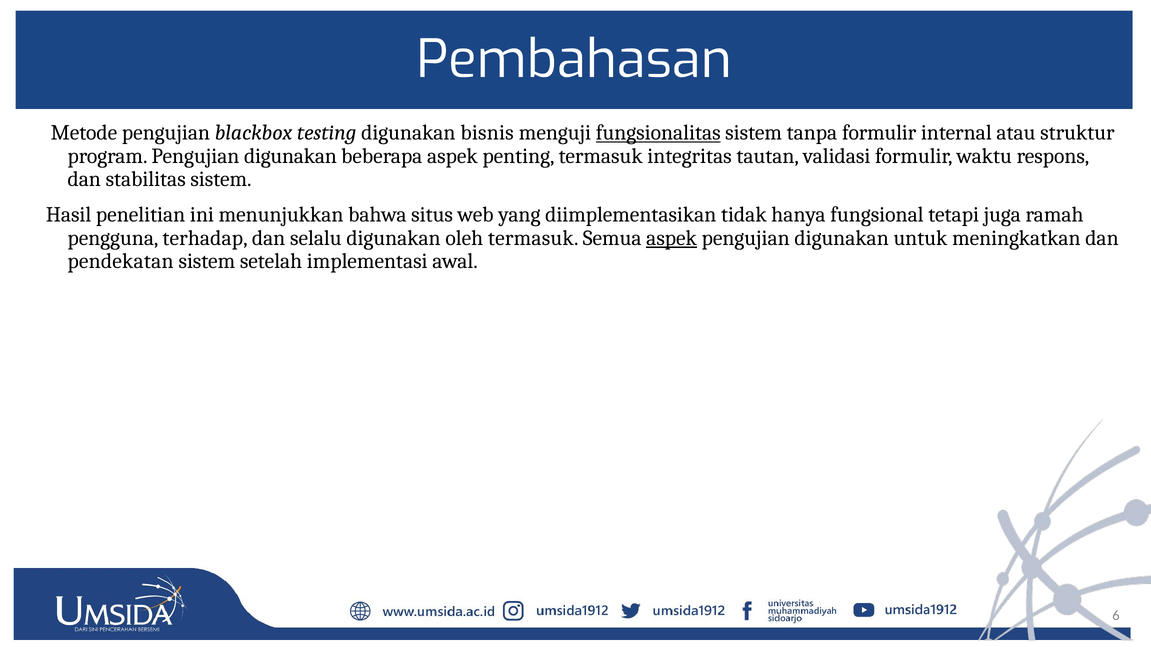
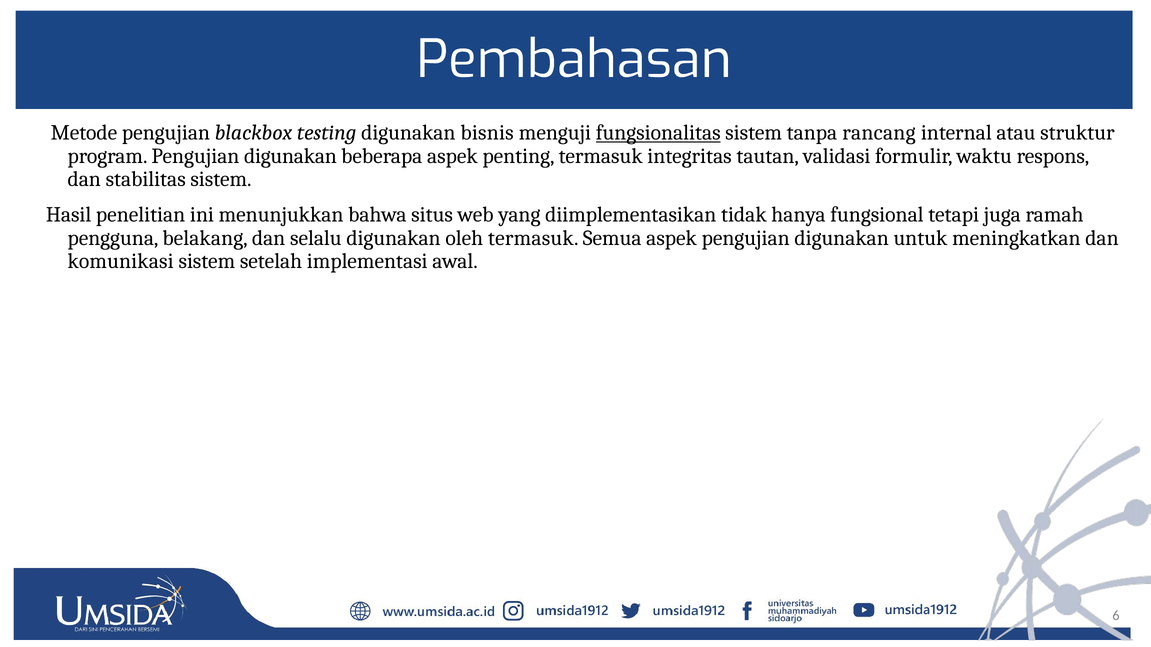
tanpa formulir: formulir -> rancang
terhadap: terhadap -> belakang
aspek at (672, 238) underline: present -> none
pendekatan: pendekatan -> komunikasi
